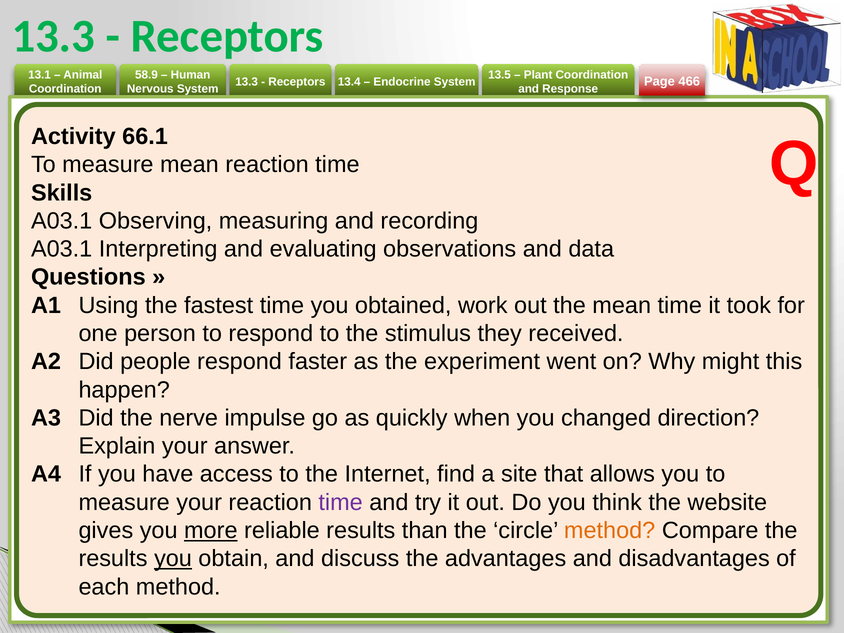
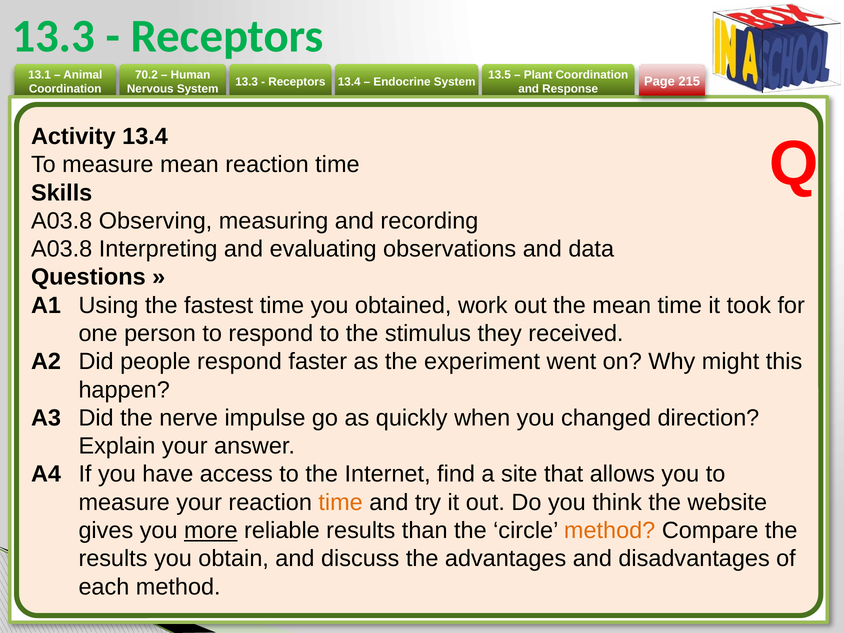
58.9: 58.9 -> 70.2
466: 466 -> 215
Activity 66.1: 66.1 -> 13.4
A03.1 at (62, 221): A03.1 -> A03.8
A03.1 at (62, 249): A03.1 -> A03.8
time at (341, 502) colour: purple -> orange
you at (173, 559) underline: present -> none
